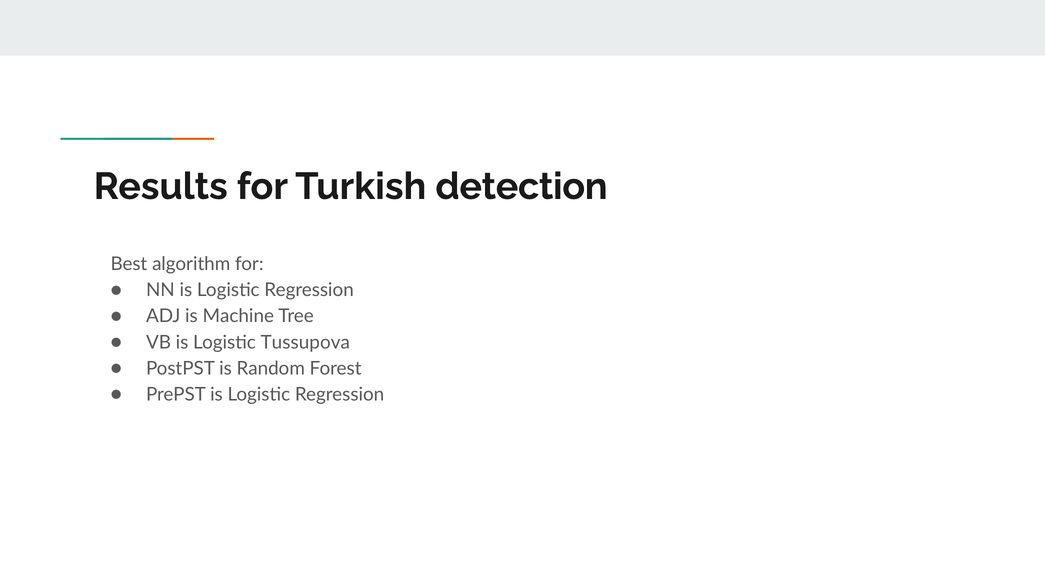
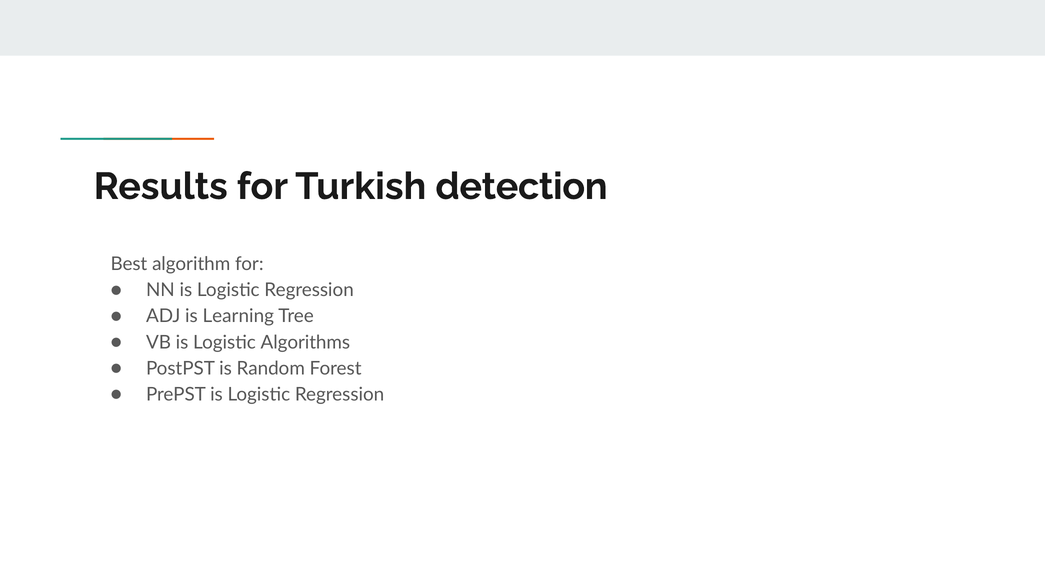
Machine: Machine -> Learning
Tussupova: Tussupova -> Algorithms
